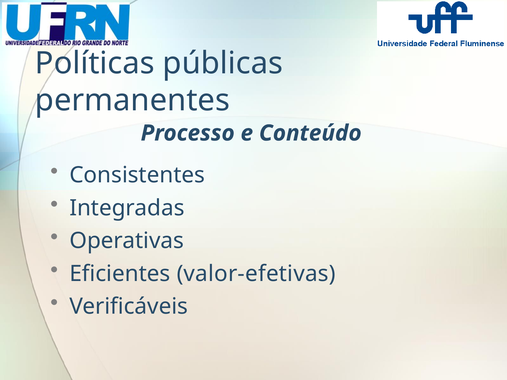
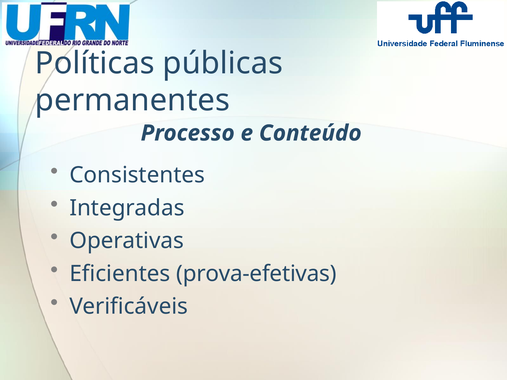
valor-efetivas: valor-efetivas -> prova-efetivas
